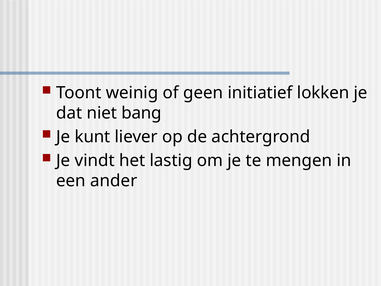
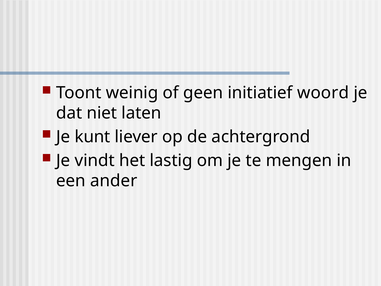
lokken: lokken -> woord
bang: bang -> laten
